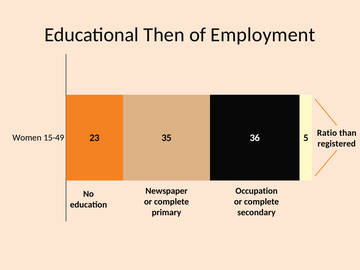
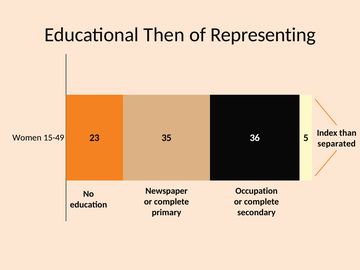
Employment: Employment -> Representing
Ratio: Ratio -> Index
registered: registered -> separated
